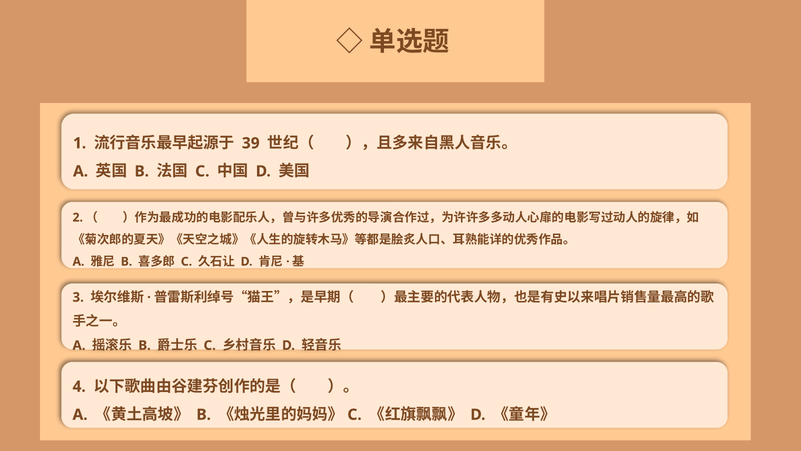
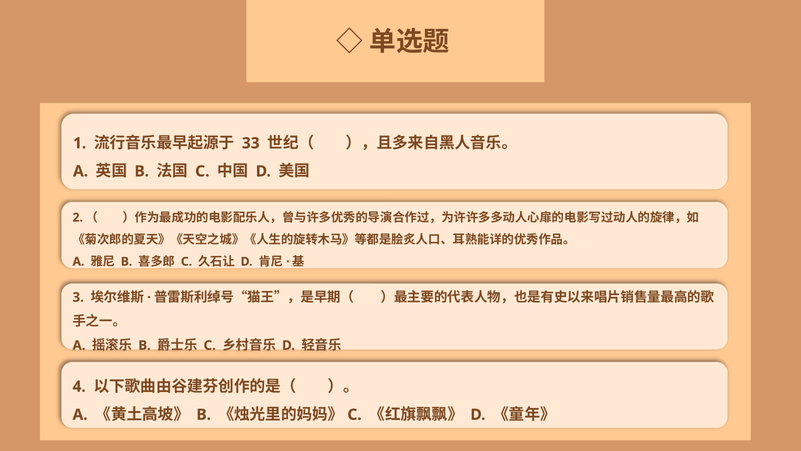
39: 39 -> 33
